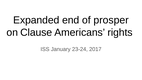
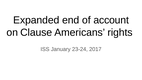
prosper: prosper -> account
